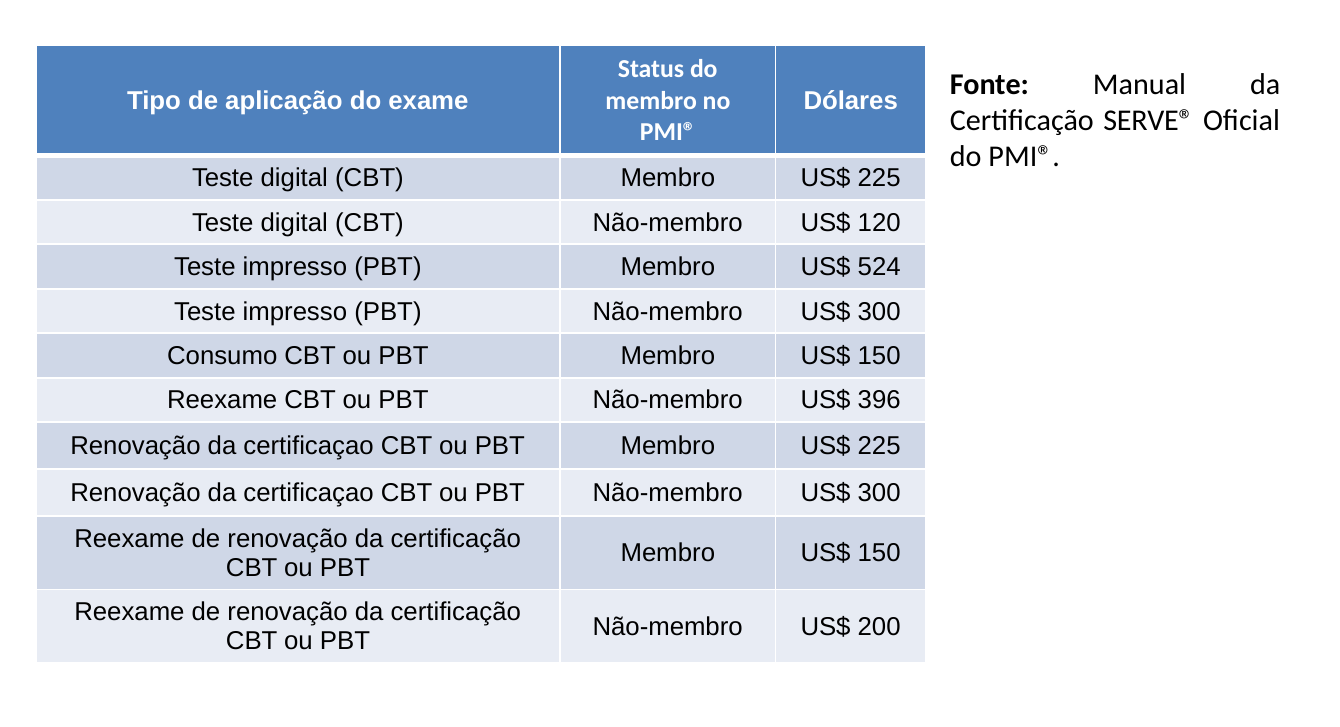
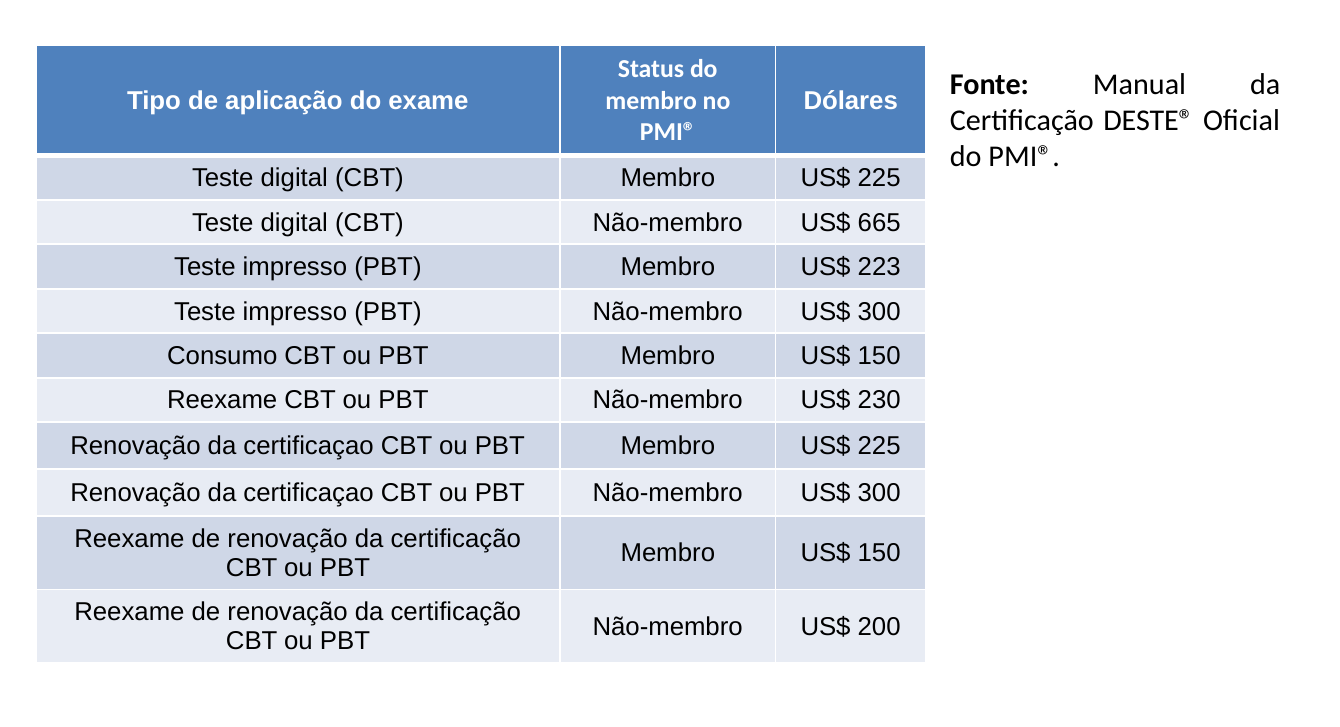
SERVE®: SERVE® -> DESTE®
120: 120 -> 665
524: 524 -> 223
396: 396 -> 230
